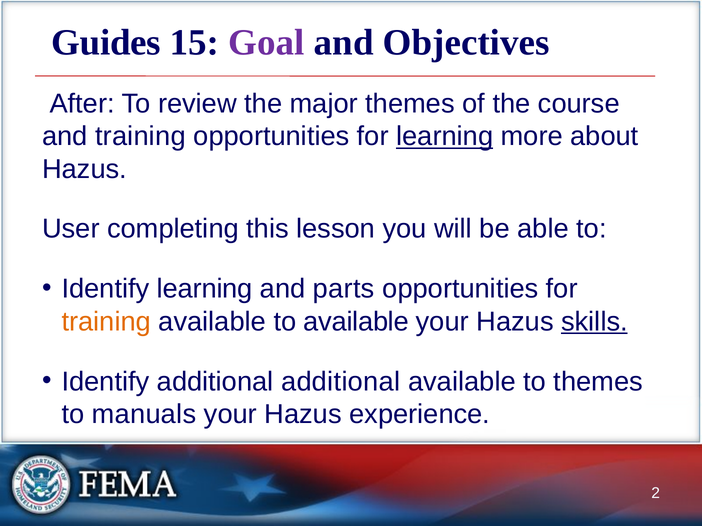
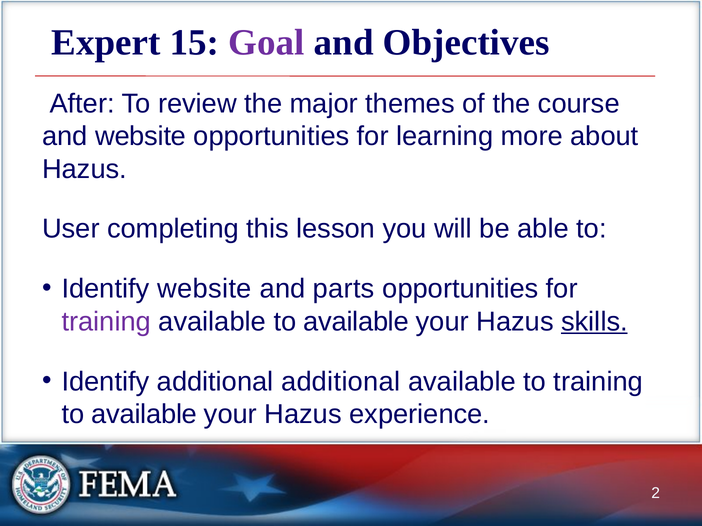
Guides: Guides -> Expert
and training: training -> website
learning at (445, 136) underline: present -> none
Identify learning: learning -> website
training at (106, 322) colour: orange -> purple
to themes: themes -> training
manuals at (144, 415): manuals -> available
